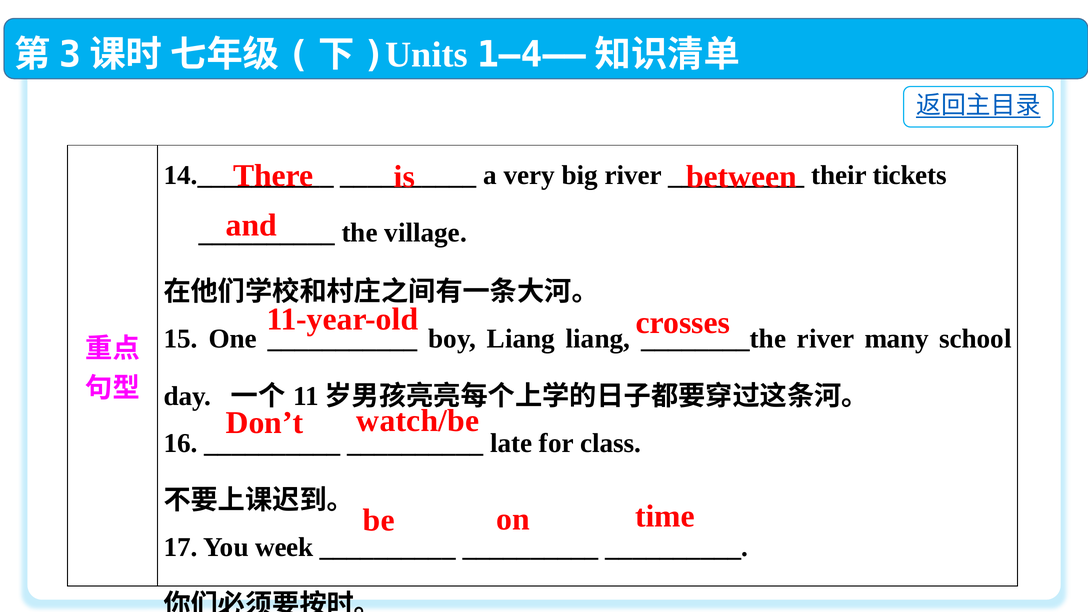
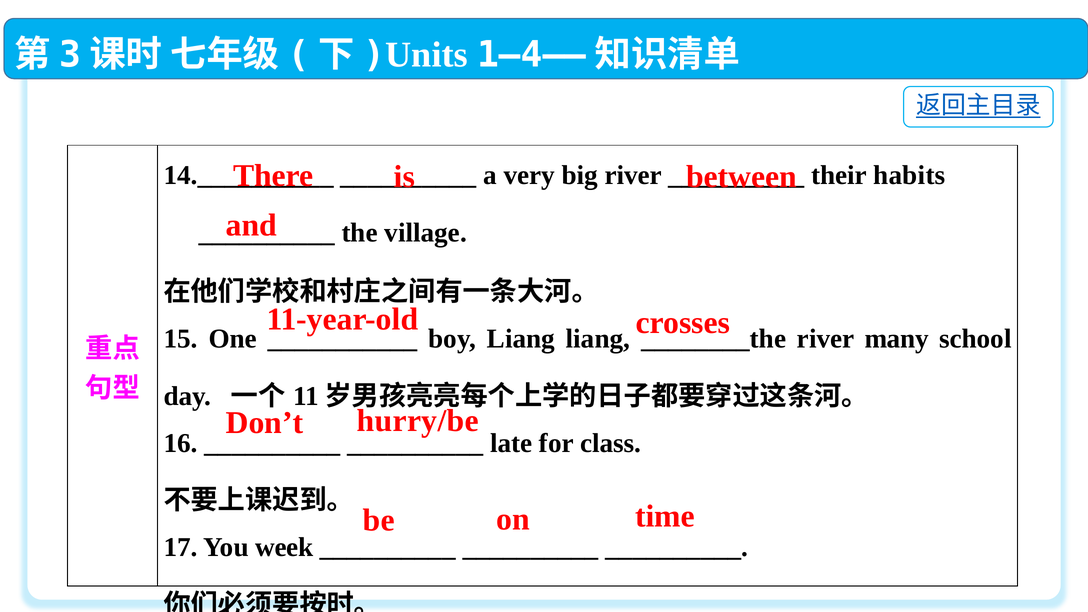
tickets: tickets -> habits
watch/be: watch/be -> hurry/be
